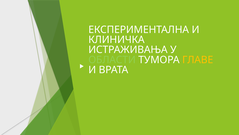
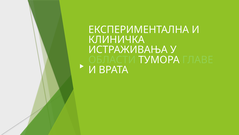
ГЛАВЕ colour: yellow -> light green
